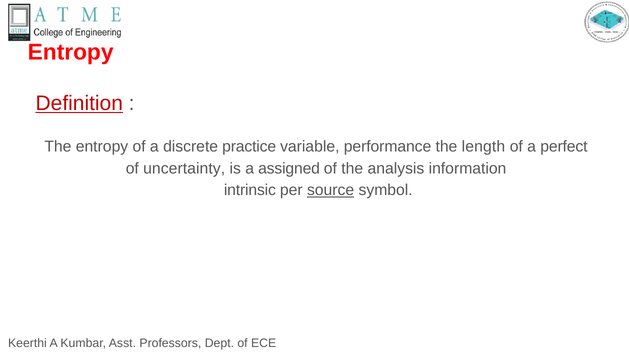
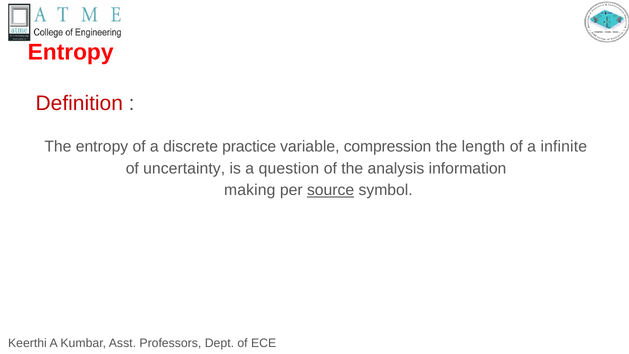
Definition underline: present -> none
performance: performance -> compression
perfect: perfect -> infinite
assigned: assigned -> question
intrinsic: intrinsic -> making
